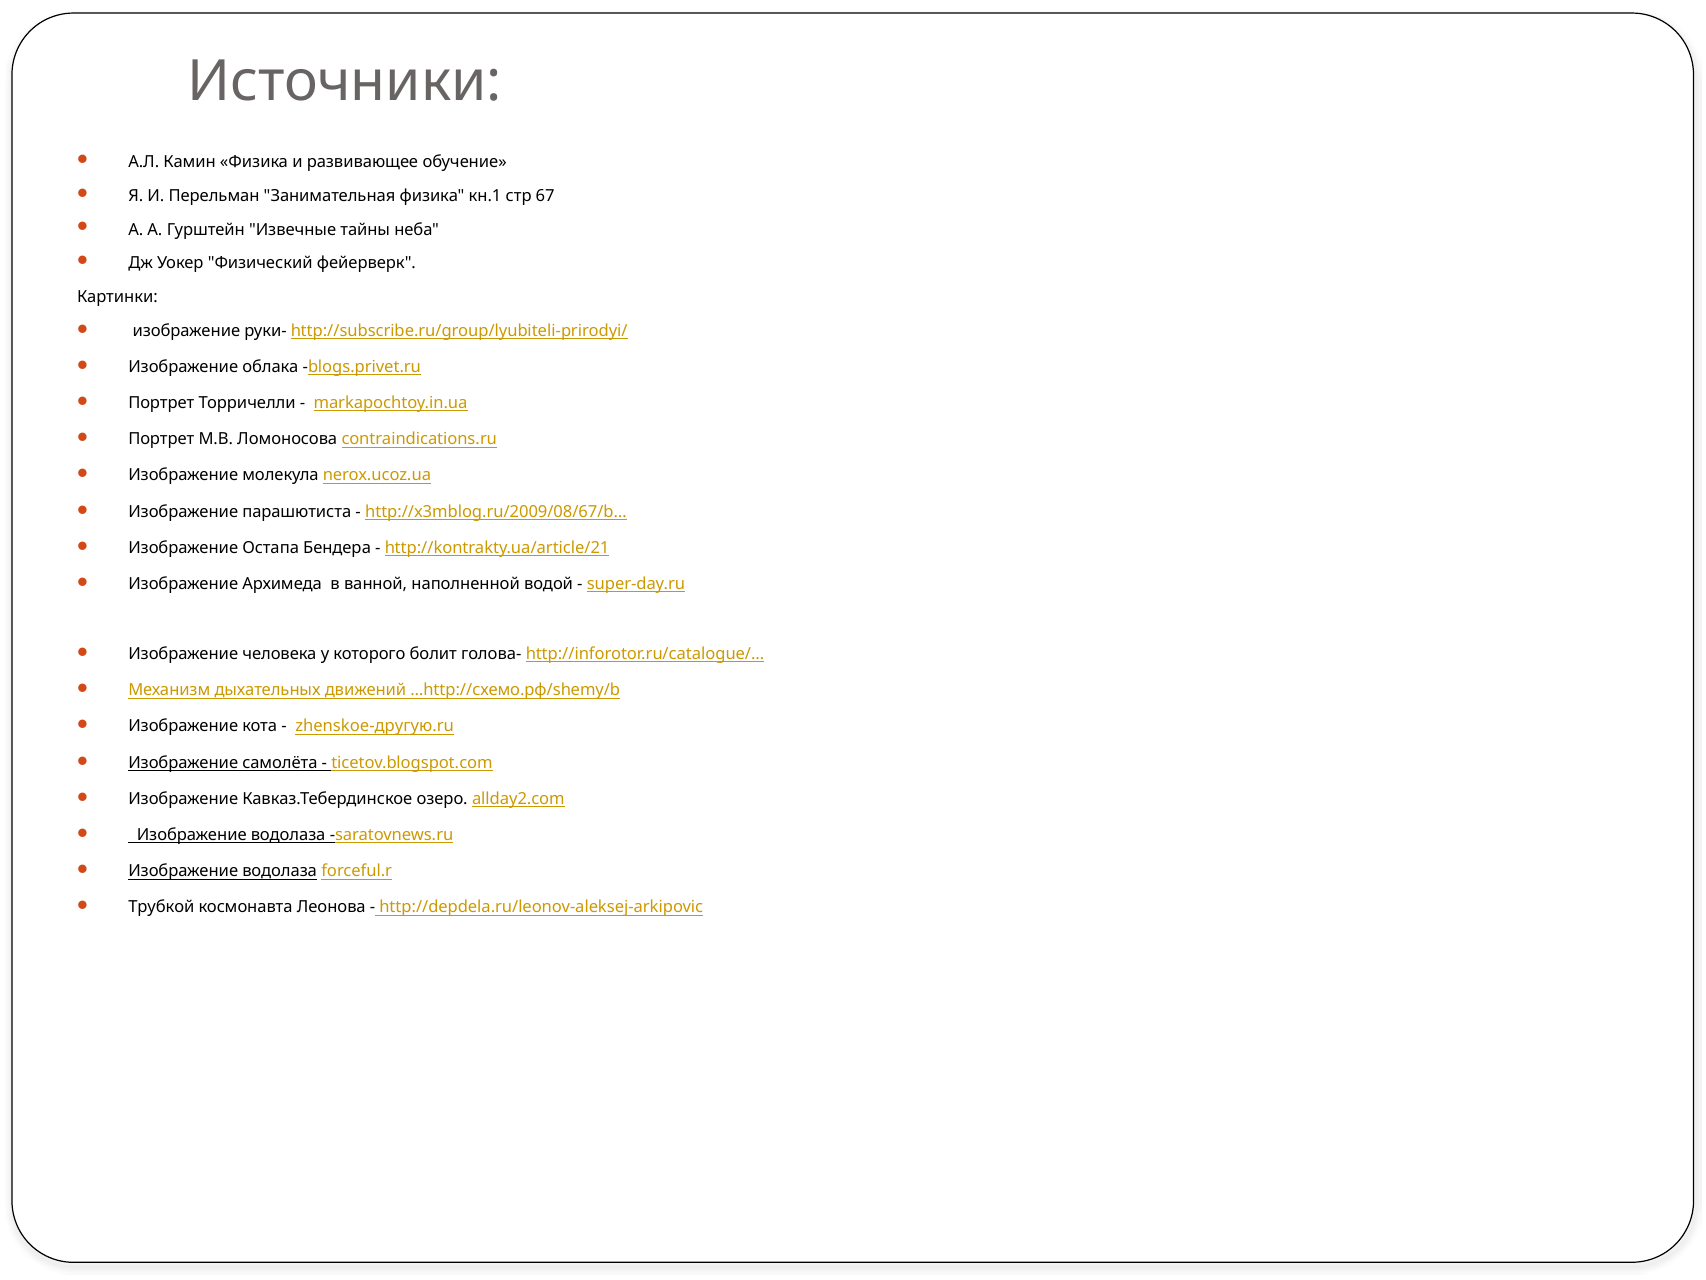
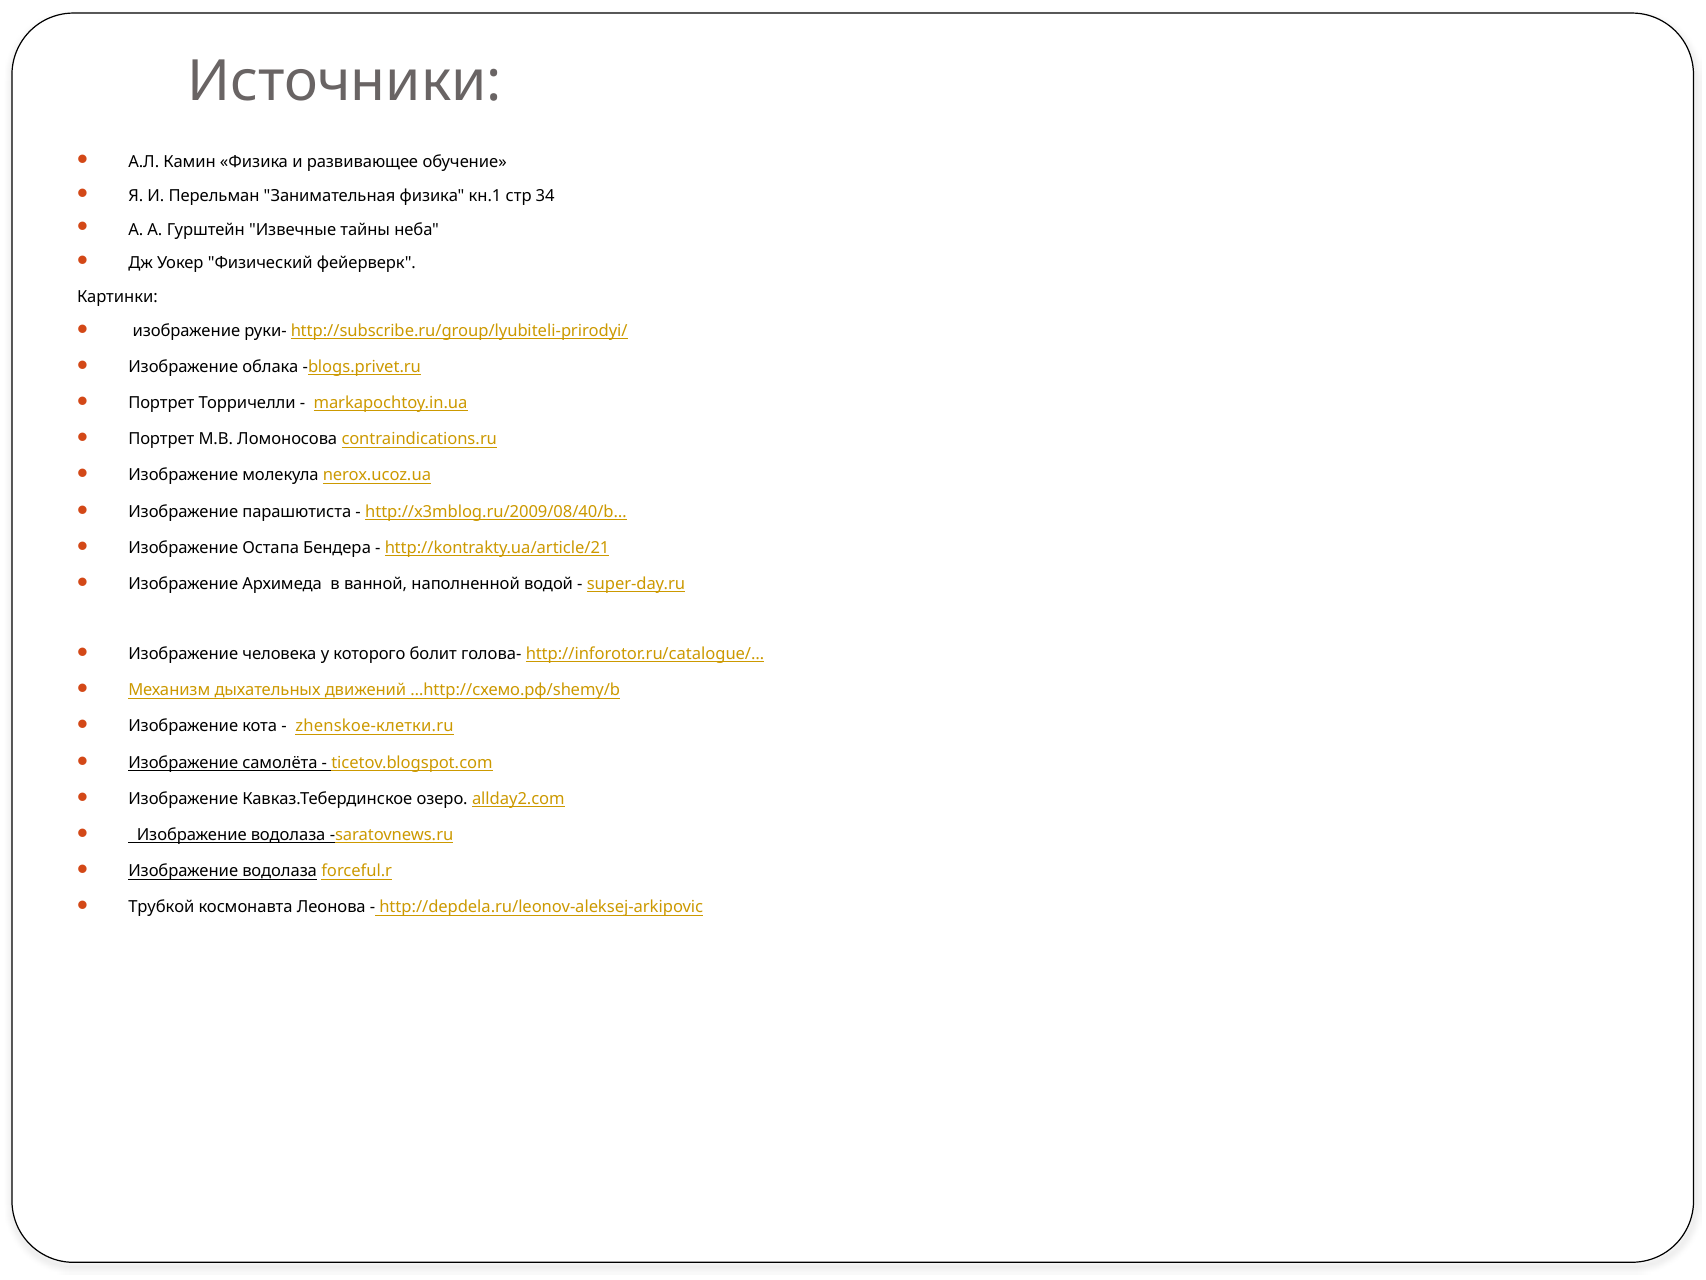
67: 67 -> 34
http://x3mblog.ru/2009/08/67/b…: http://x3mblog.ru/2009/08/67/b… -> http://x3mblog.ru/2009/08/40/b…
zhenskoe-другую.ru: zhenskoe-другую.ru -> zhenskoe-клетки.ru
